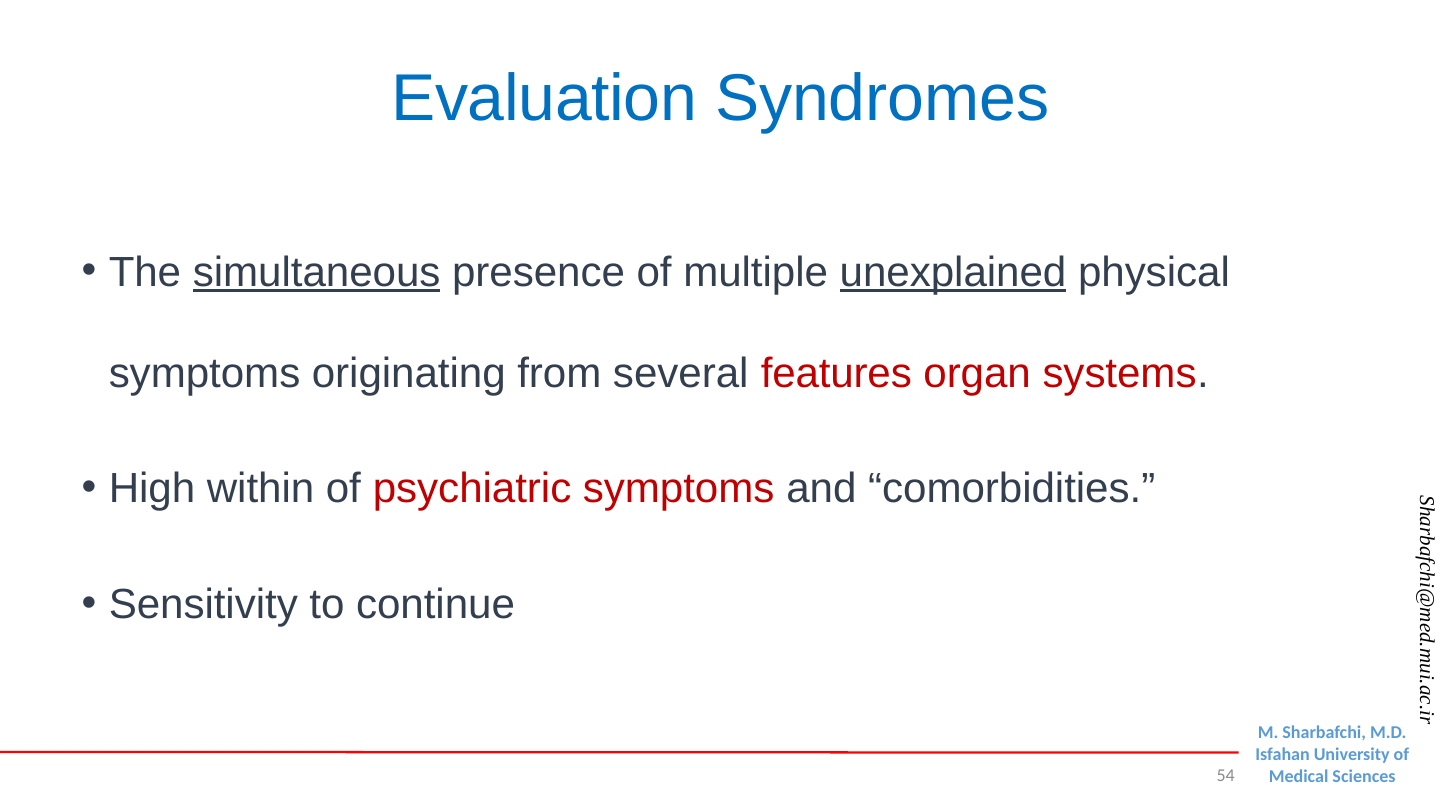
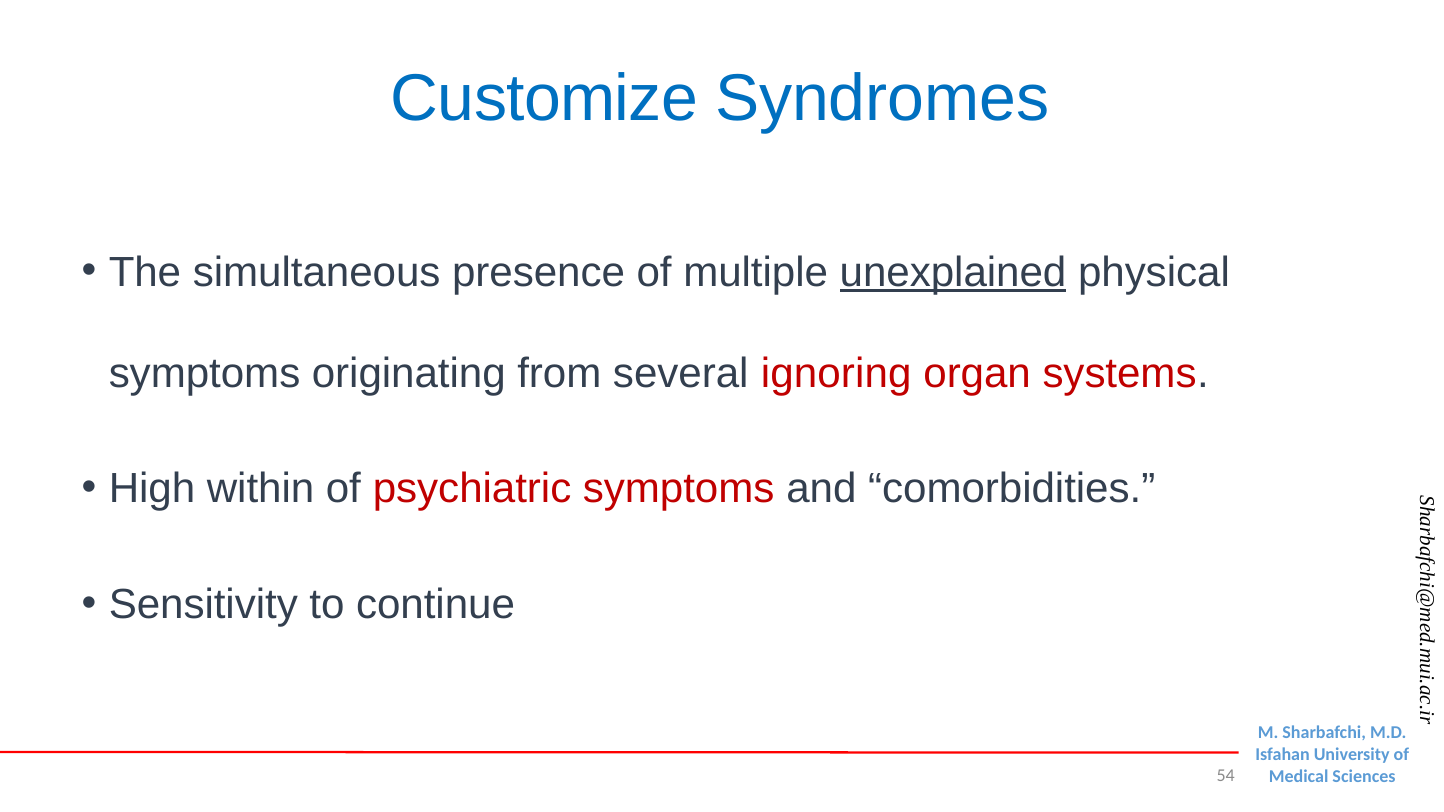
Evaluation: Evaluation -> Customize
simultaneous underline: present -> none
features: features -> ignoring
